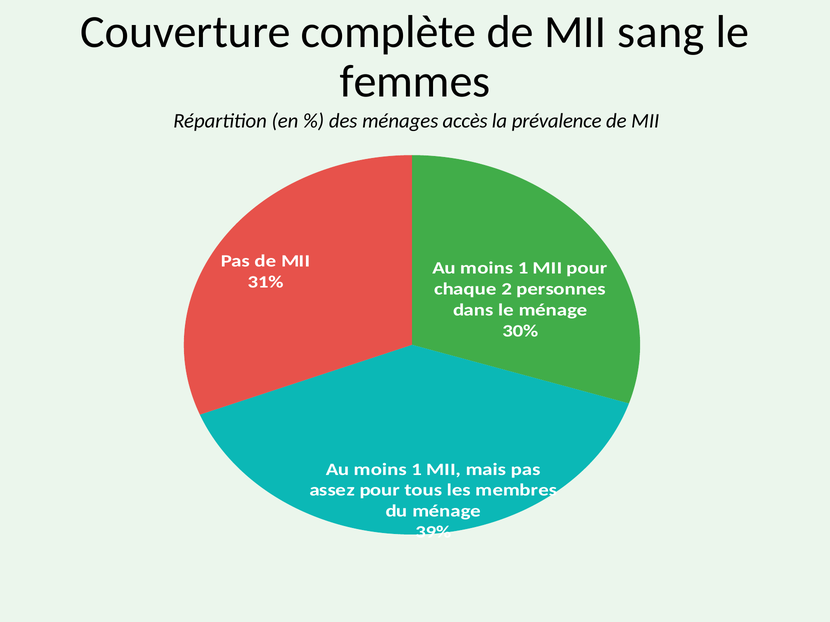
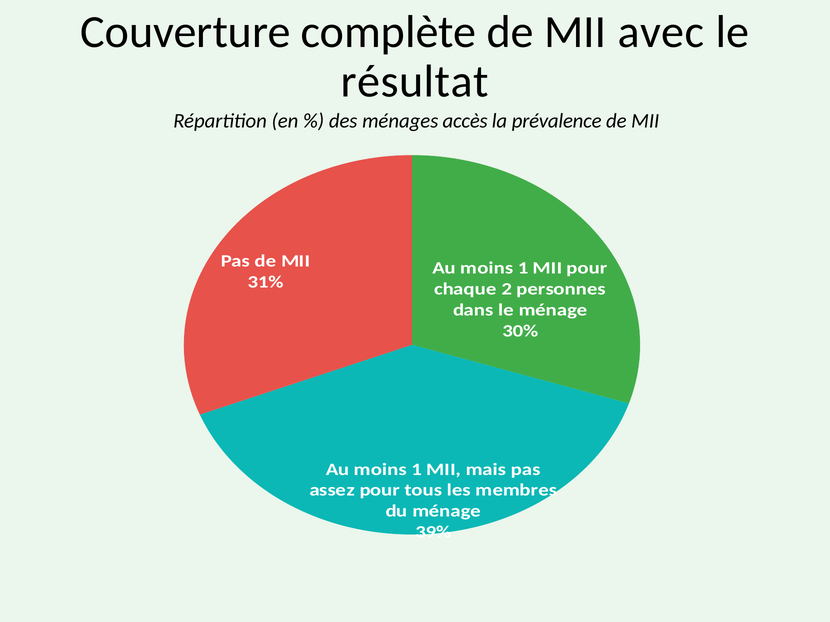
sang: sang -> avec
femmes: femmes -> résultat
